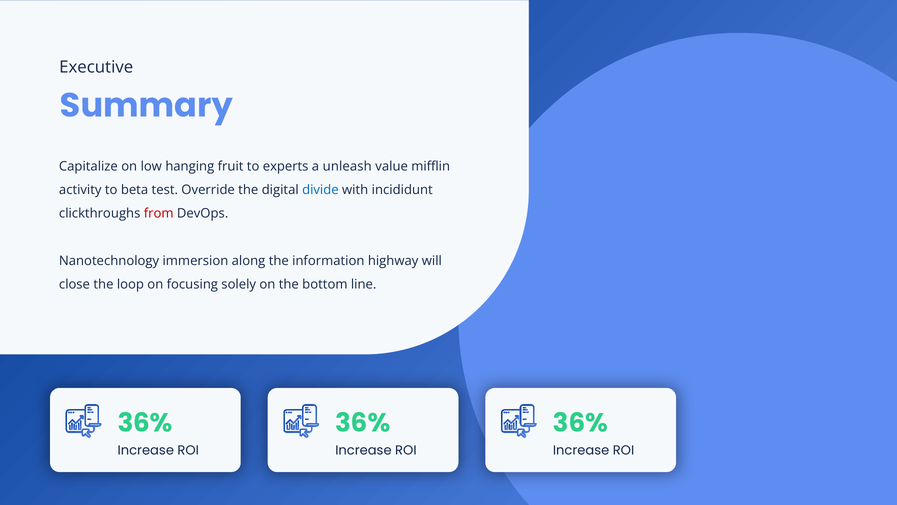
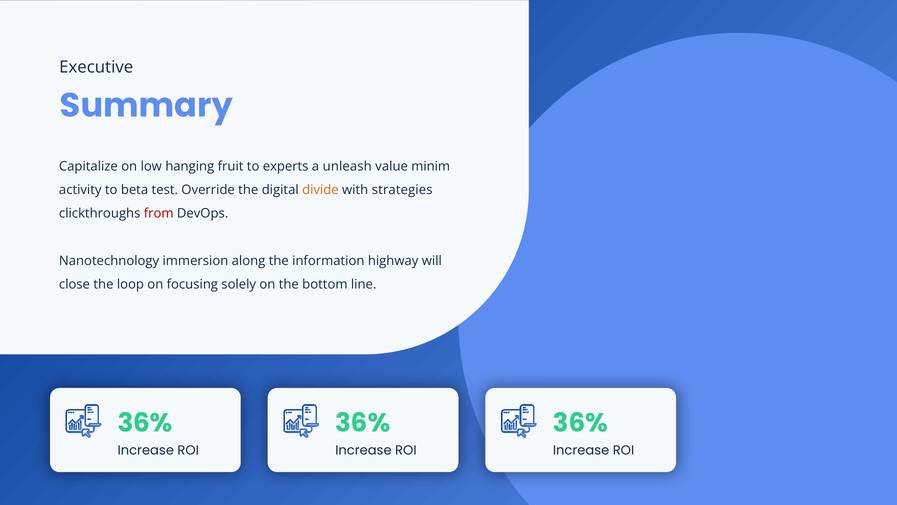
mifflin: mifflin -> minim
divide colour: blue -> orange
incididunt: incididunt -> strategies
